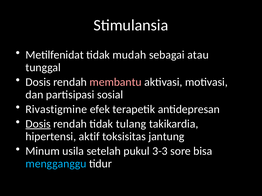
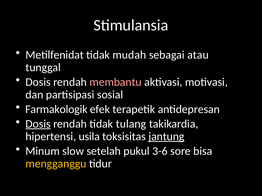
Rivastigmine: Rivastigmine -> Farmakologik
aktif: aktif -> usila
jantung underline: none -> present
usila: usila -> slow
3-3: 3-3 -> 3-6
mengganggu colour: light blue -> yellow
